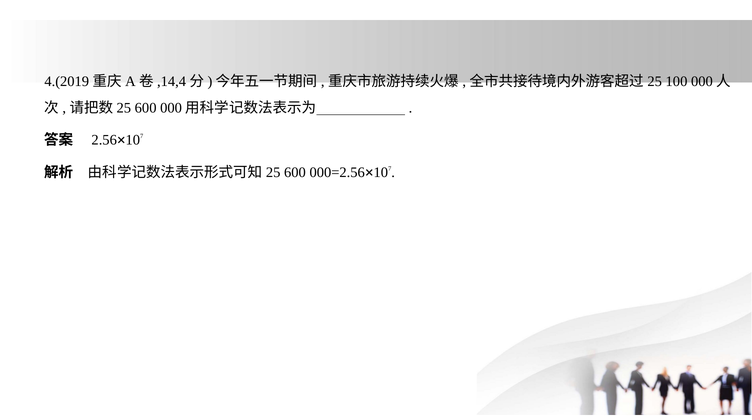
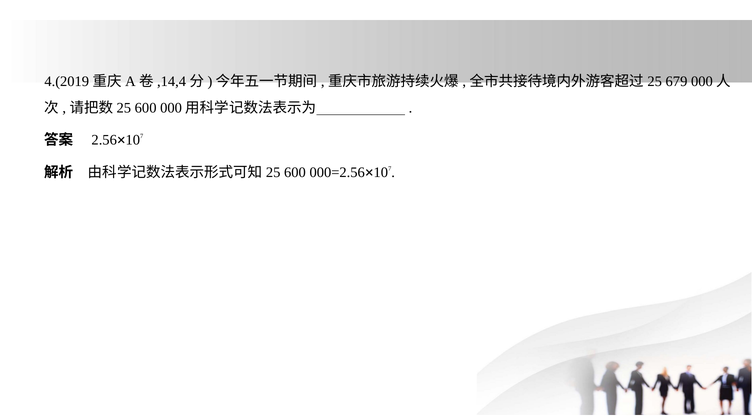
100: 100 -> 679
